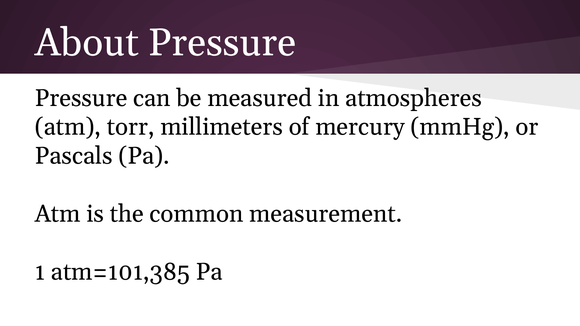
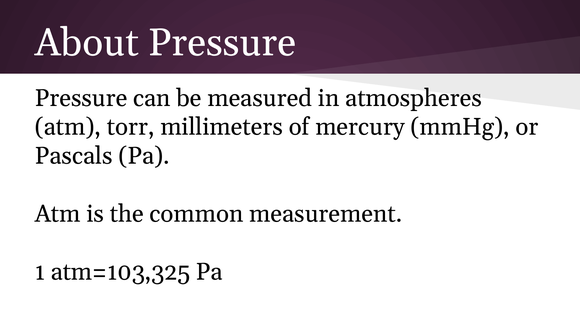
atm=101,385: atm=101,385 -> atm=103,325
